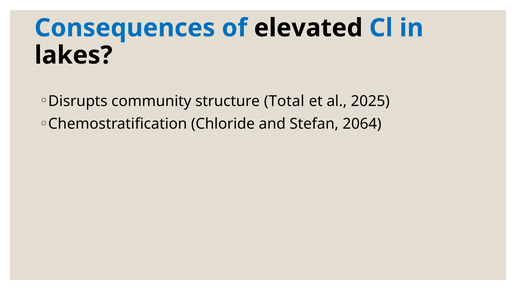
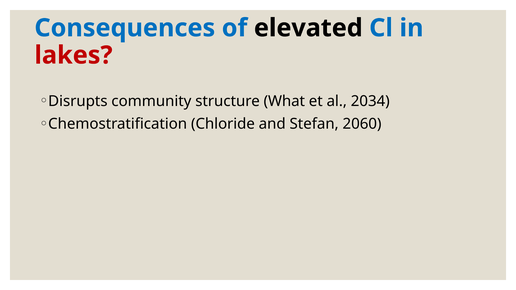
lakes colour: black -> red
Total: Total -> What
2025: 2025 -> 2034
2064: 2064 -> 2060
